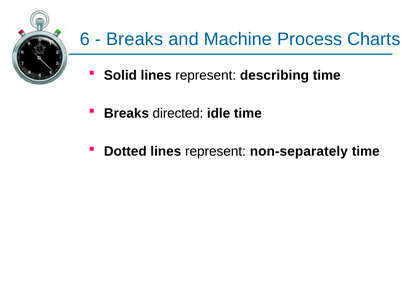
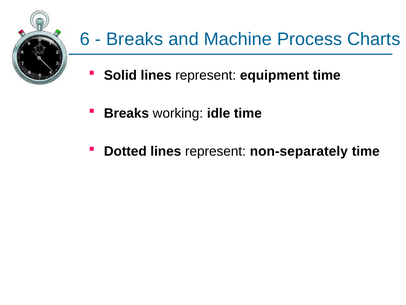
describing: describing -> equipment
directed: directed -> working
